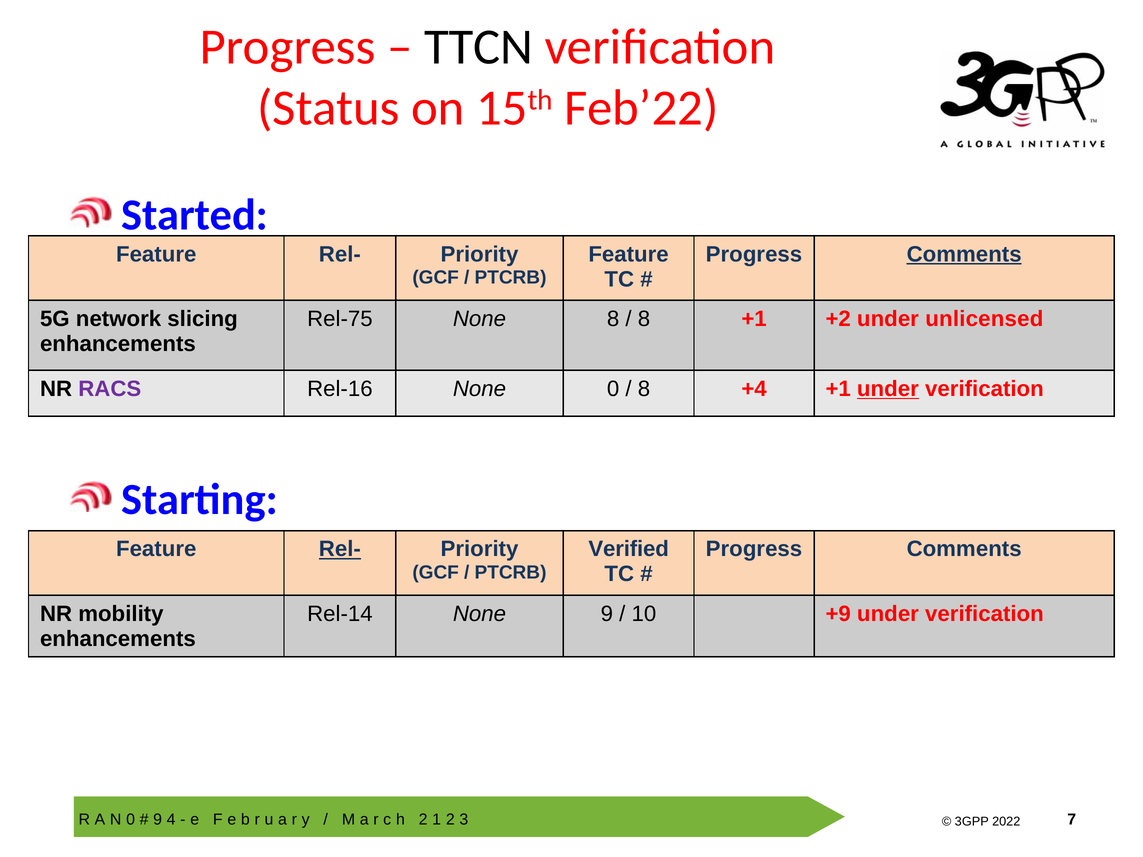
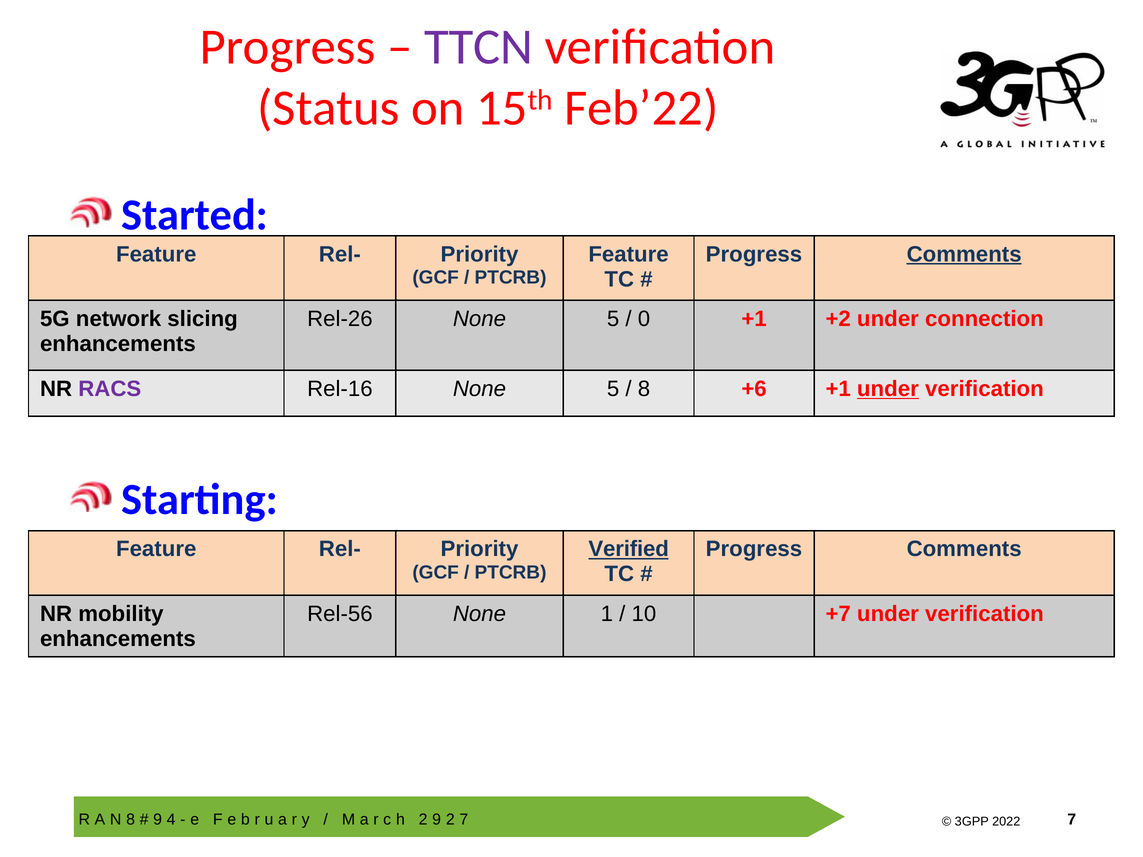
TTCN colour: black -> purple
Rel-75: Rel-75 -> Rel-26
8 at (613, 319): 8 -> 5
8 at (644, 319): 8 -> 0
unlicensed: unlicensed -> connection
Rel-16 None 0: 0 -> 5
+4: +4 -> +6
Rel- at (340, 549) underline: present -> none
Verified underline: none -> present
Rel-14: Rel-14 -> Rel-56
None 9: 9 -> 1
+9: +9 -> +7
0 at (131, 820): 0 -> 8
2 1: 1 -> 9
2 3: 3 -> 7
